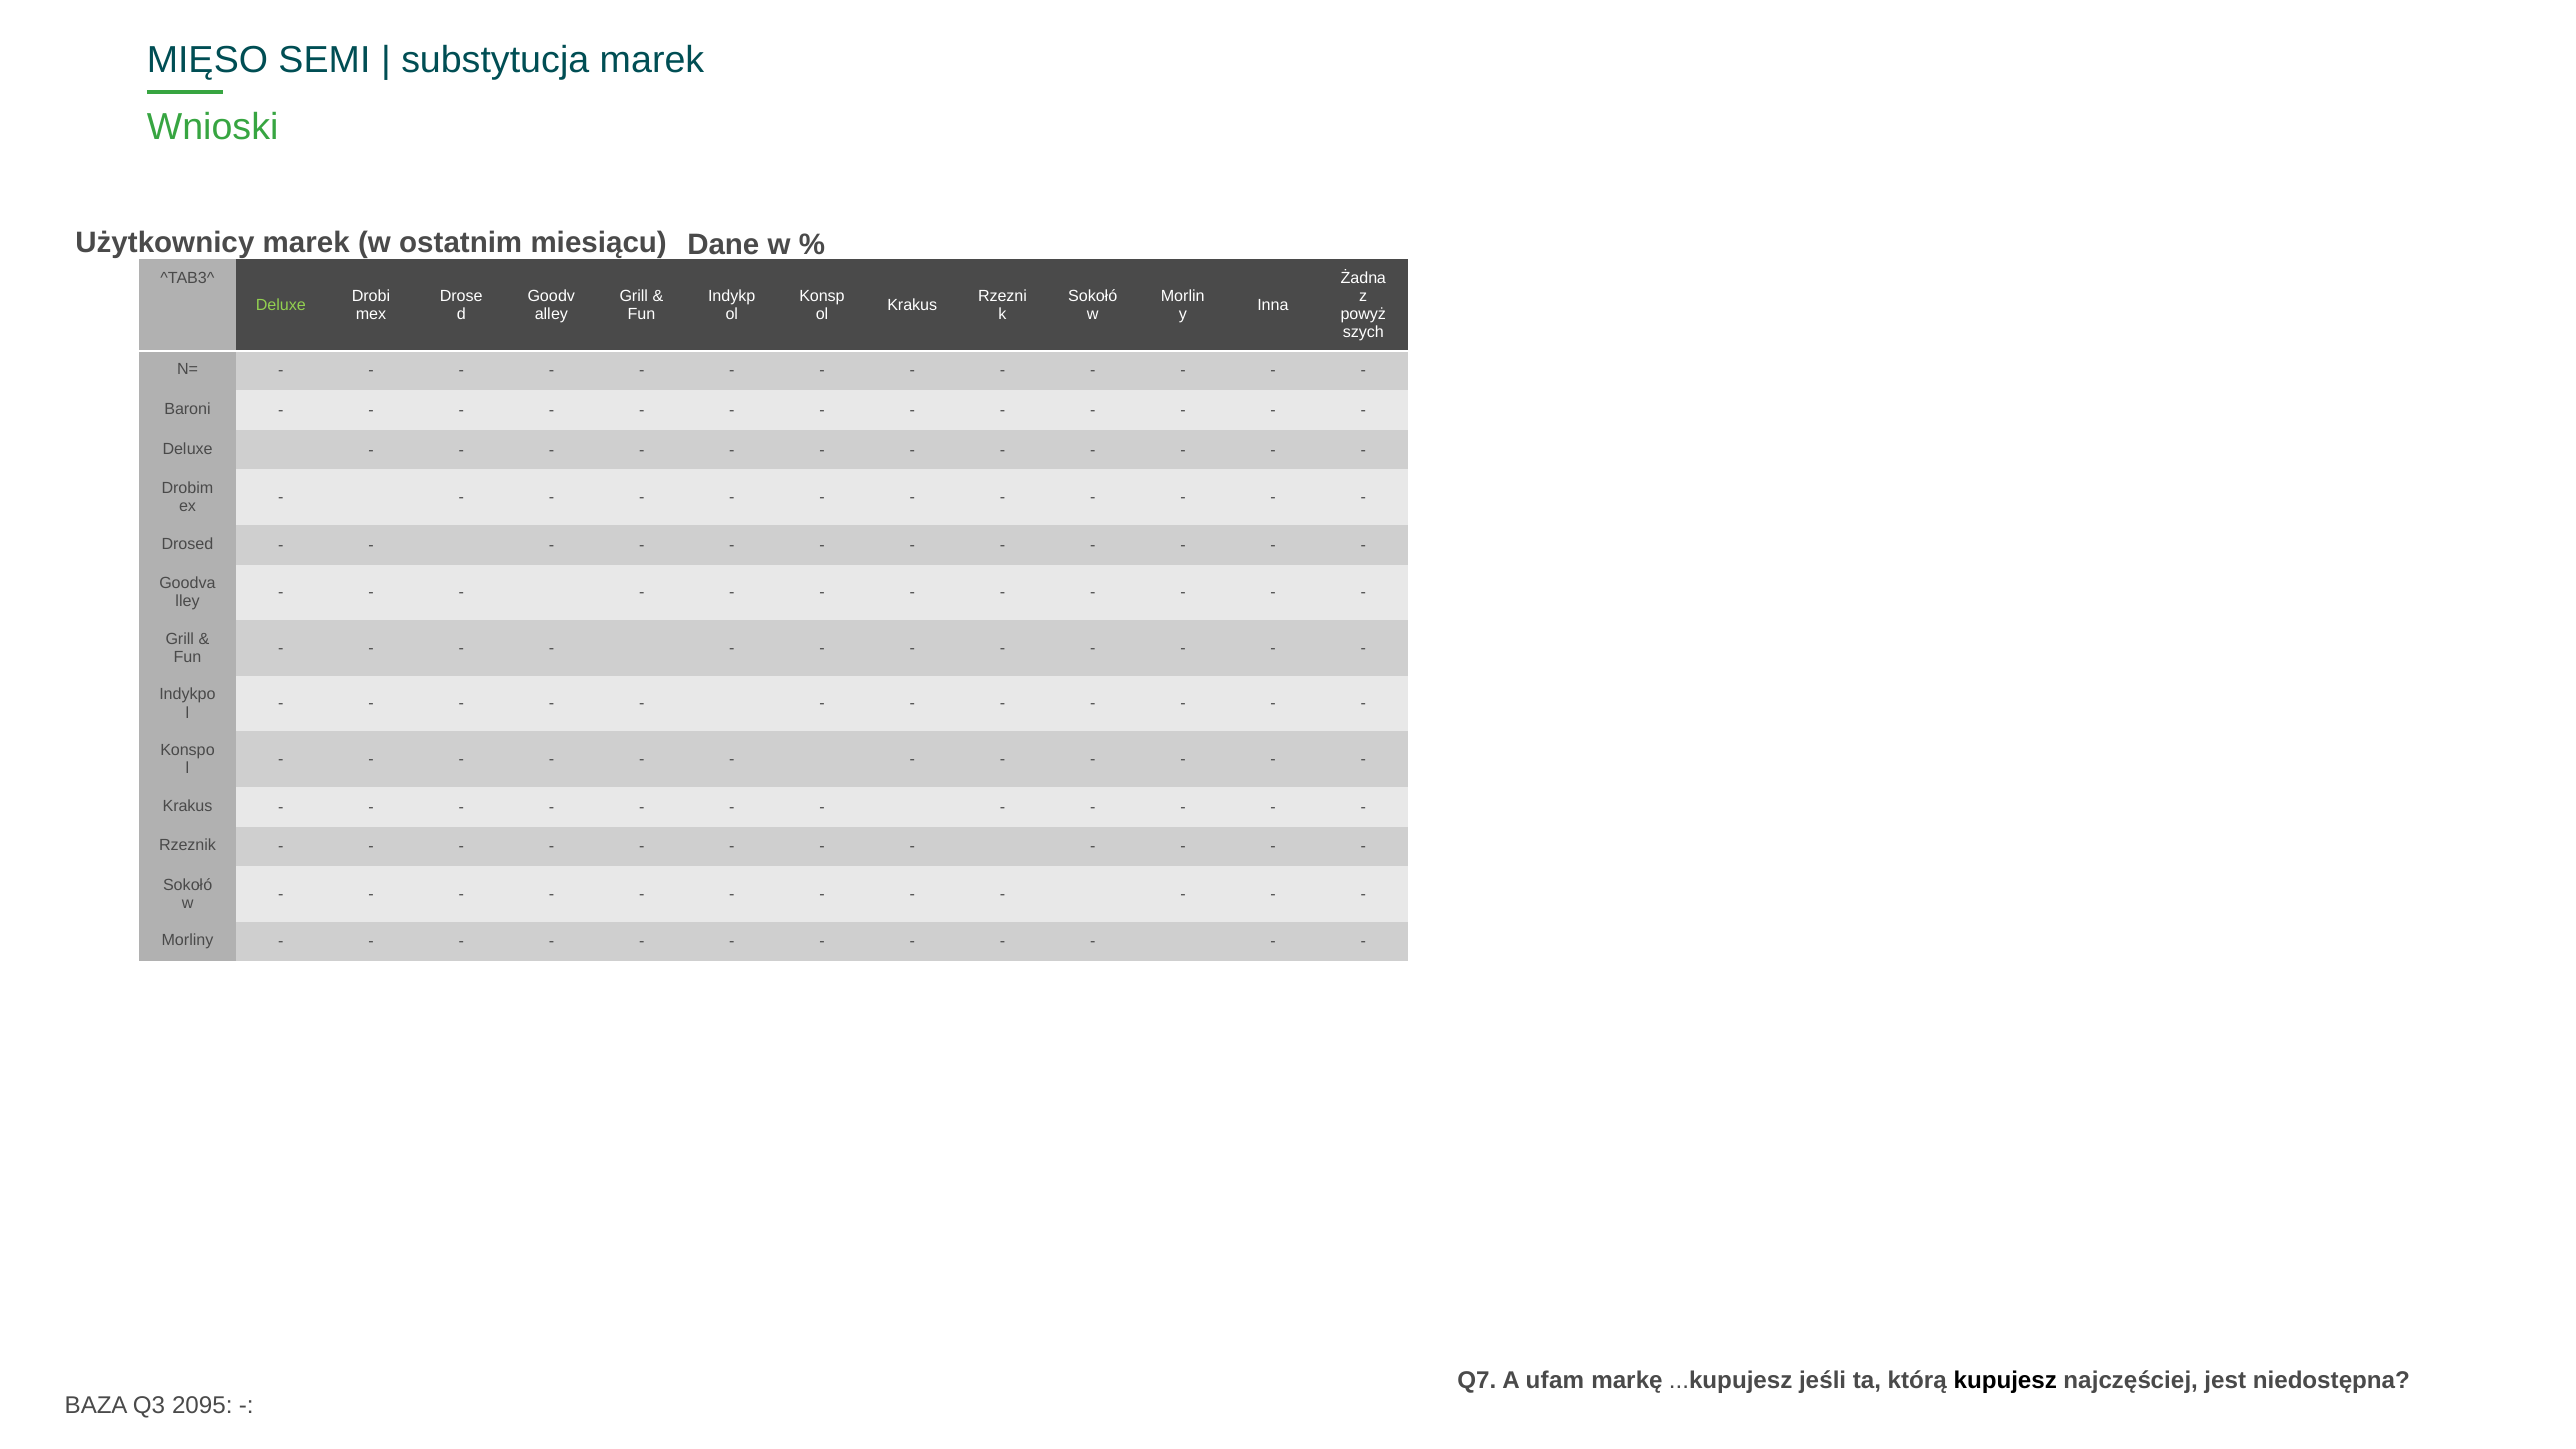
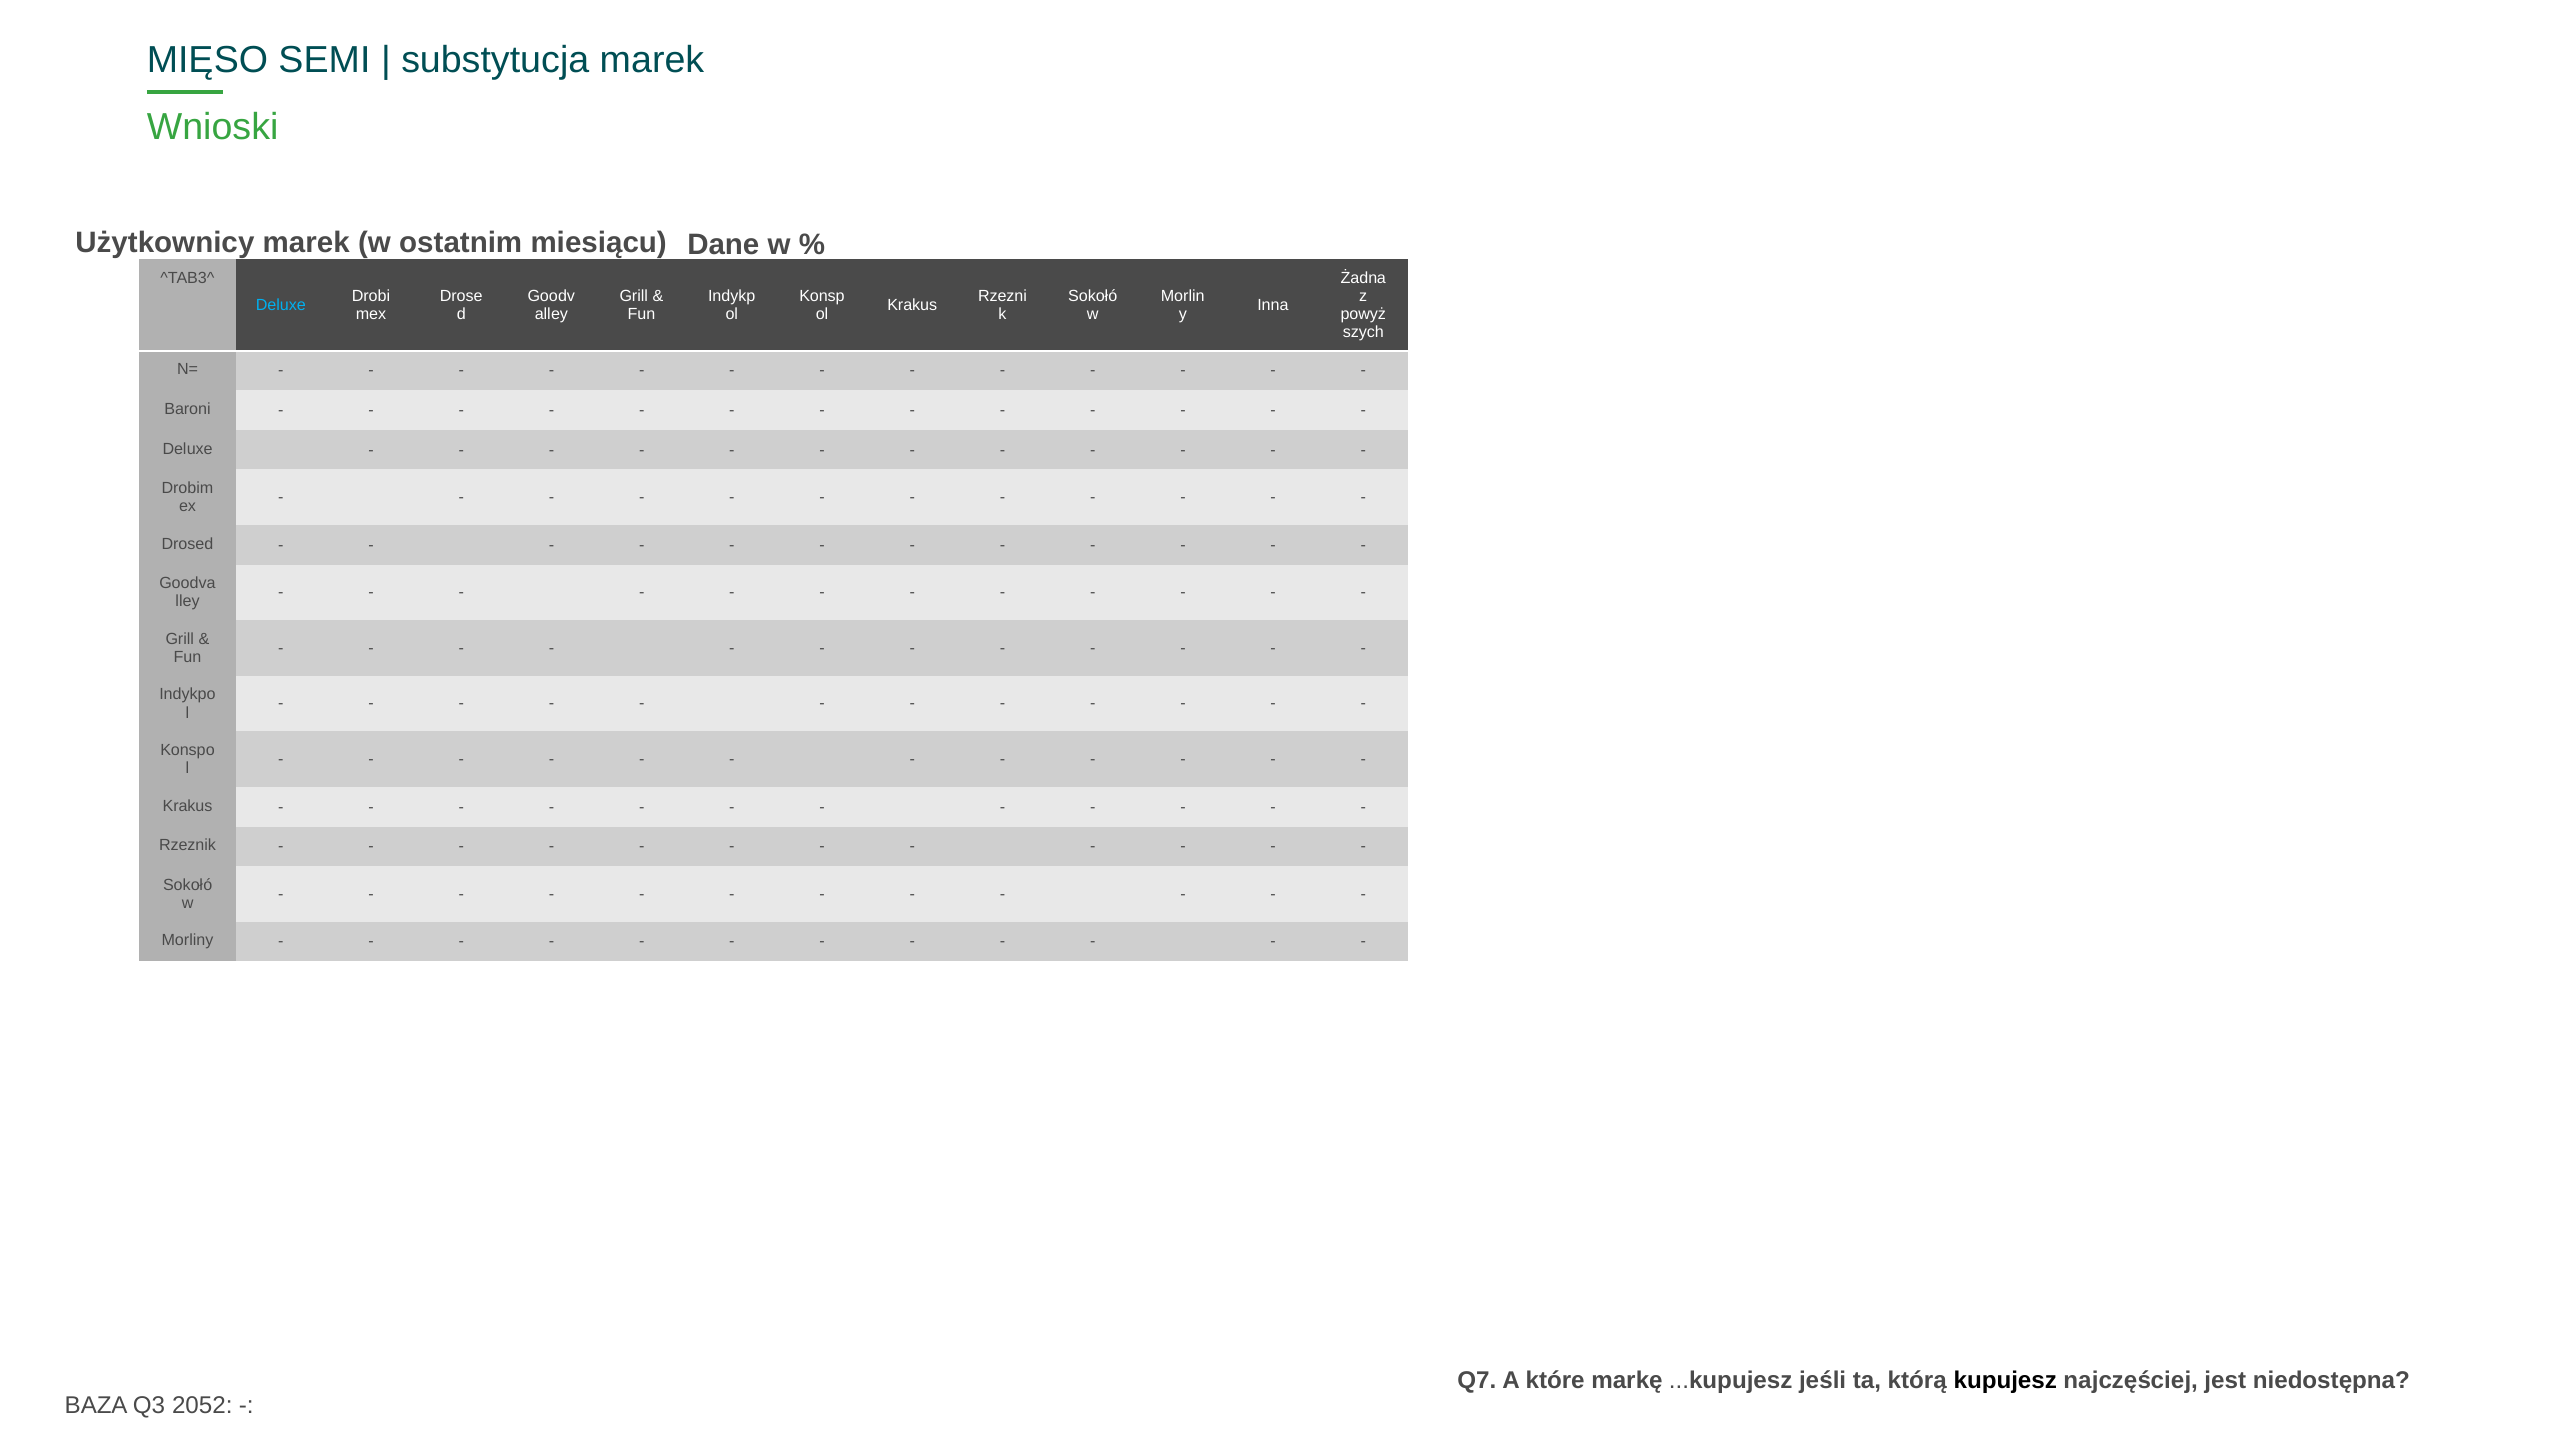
Deluxe at (281, 305) colour: light green -> light blue
ufam: ufam -> które
2095: 2095 -> 2052
